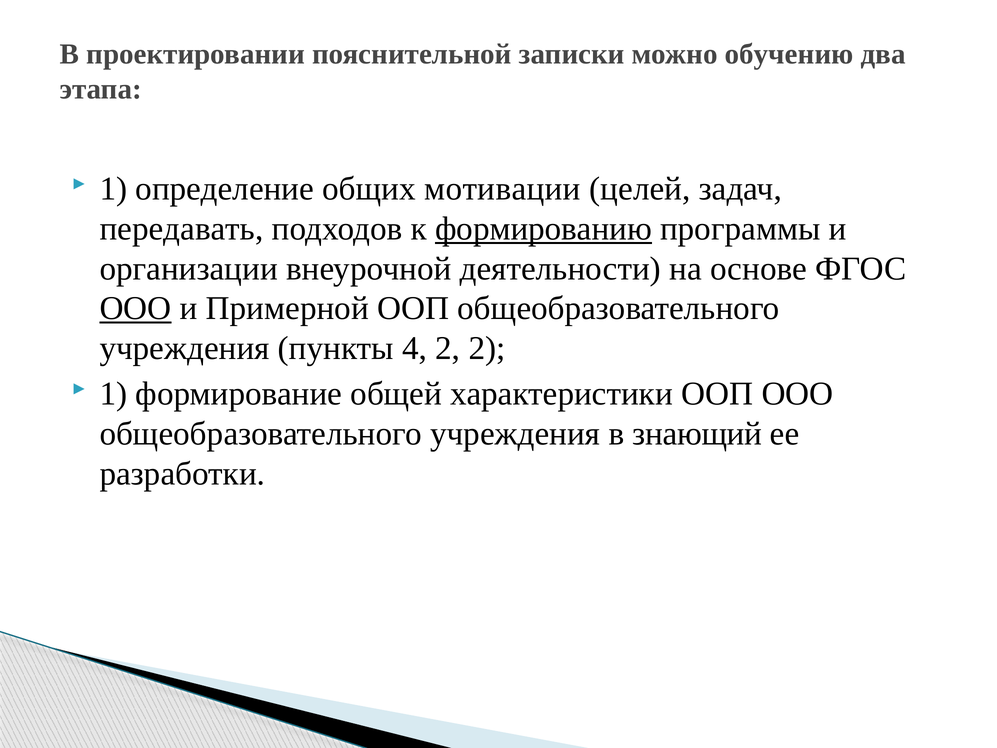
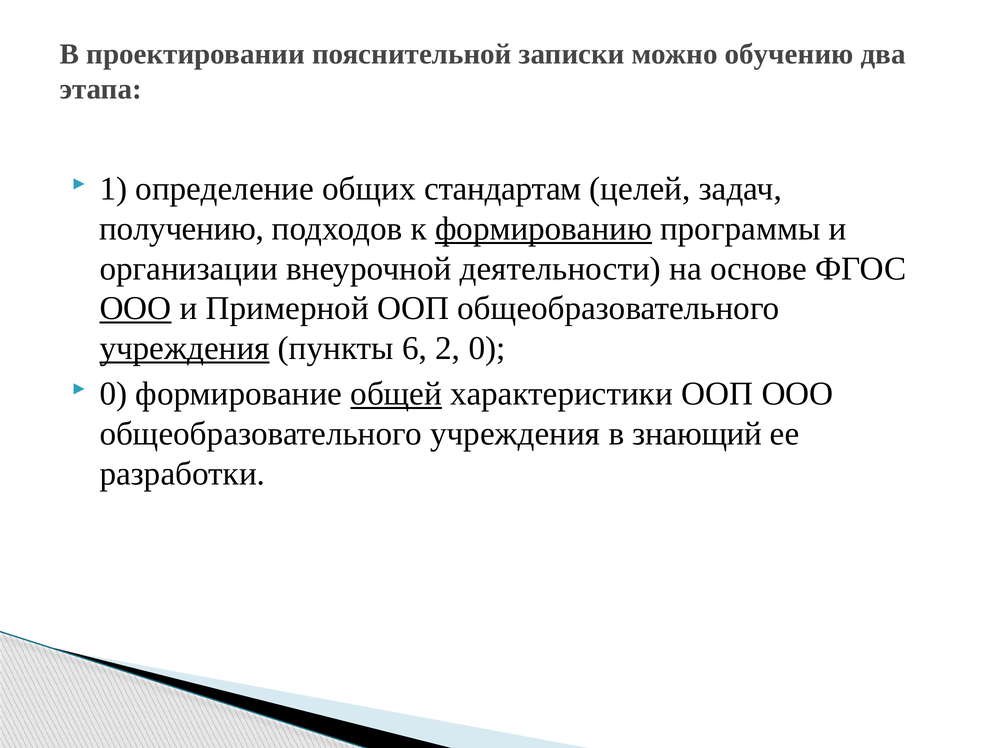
мотивации: мотивации -> стандартам
передавать: передавать -> получению
учреждения at (185, 348) underline: none -> present
4: 4 -> 6
2 2: 2 -> 0
1 at (113, 394): 1 -> 0
общей underline: none -> present
